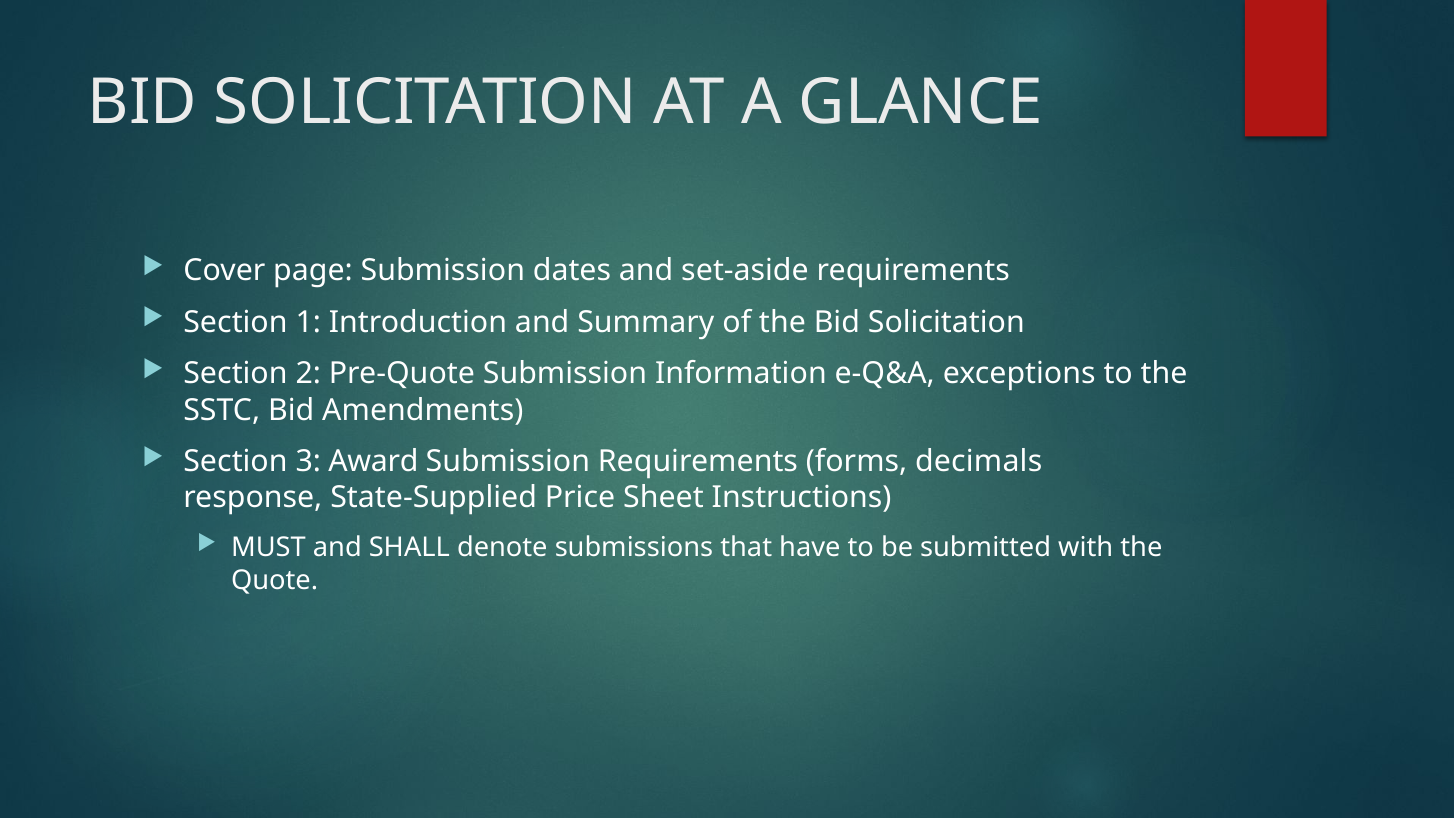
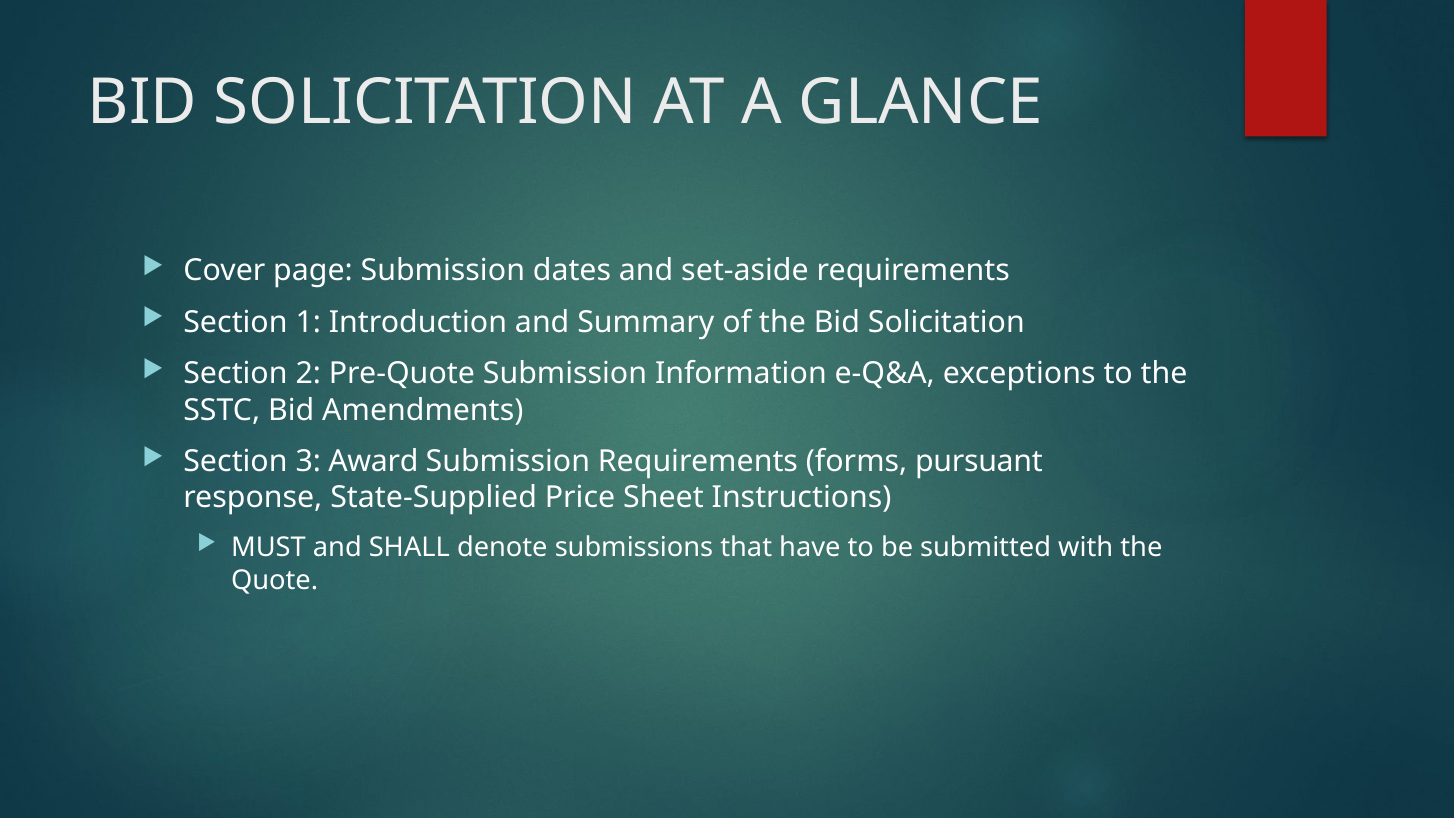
decimals: decimals -> pursuant
